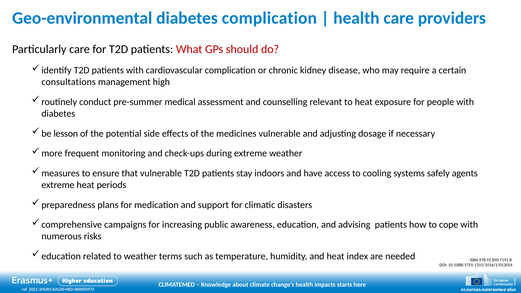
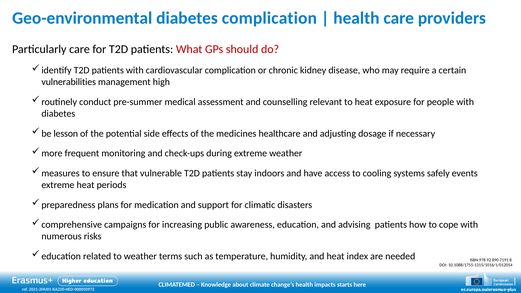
consultations: consultations -> vulnerabilities
medicines vulnerable: vulnerable -> healthcare
agents: agents -> events
